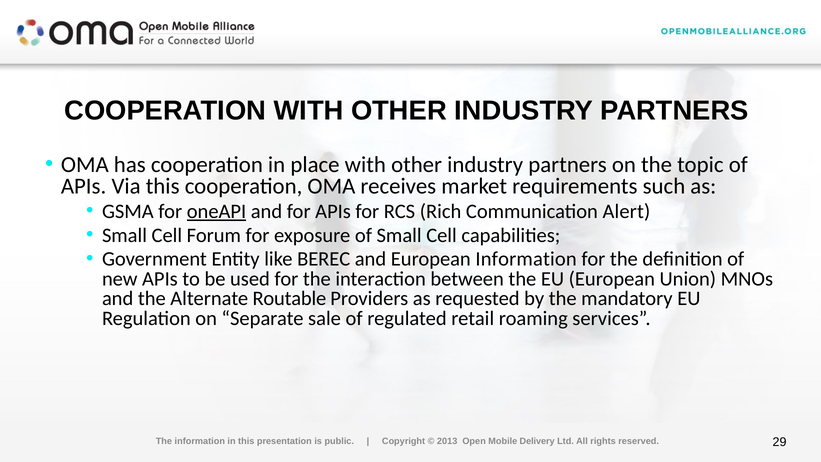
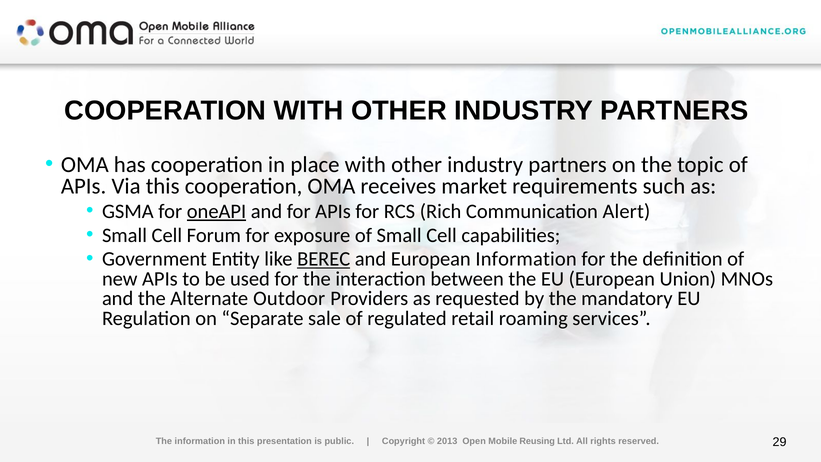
BEREC underline: none -> present
Routable: Routable -> Outdoor
Delivery: Delivery -> Reusing
